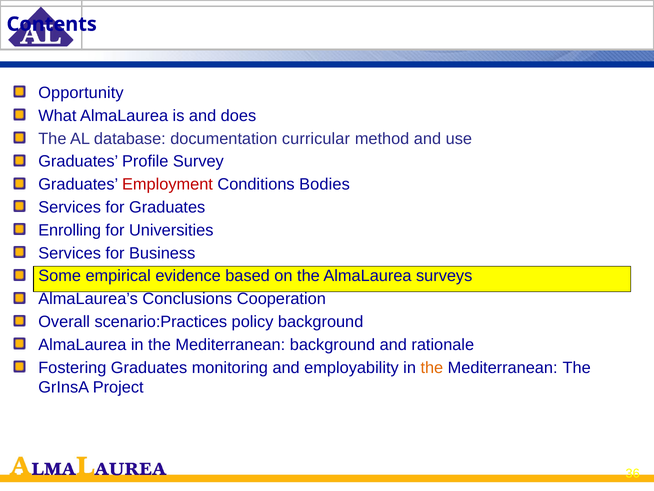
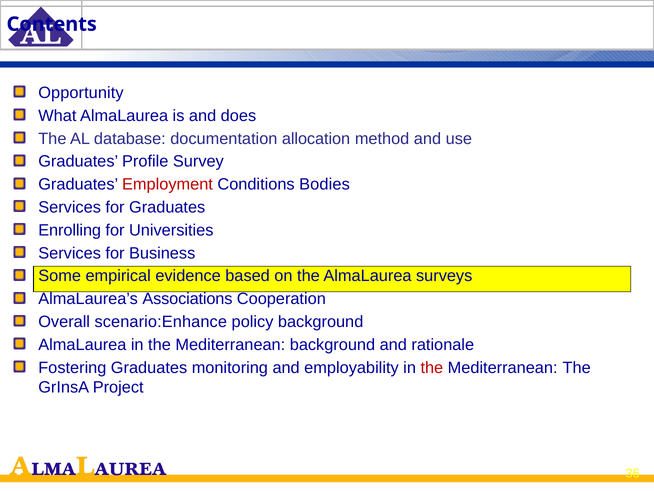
curricular: curricular -> allocation
Conclusions: Conclusions -> Associations
scenario:Practices: scenario:Practices -> scenario:Enhance
the at (432, 367) colour: orange -> red
